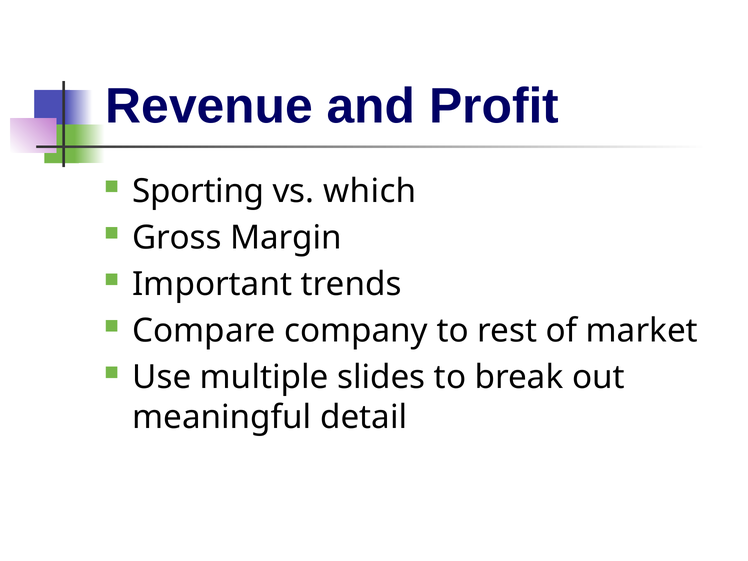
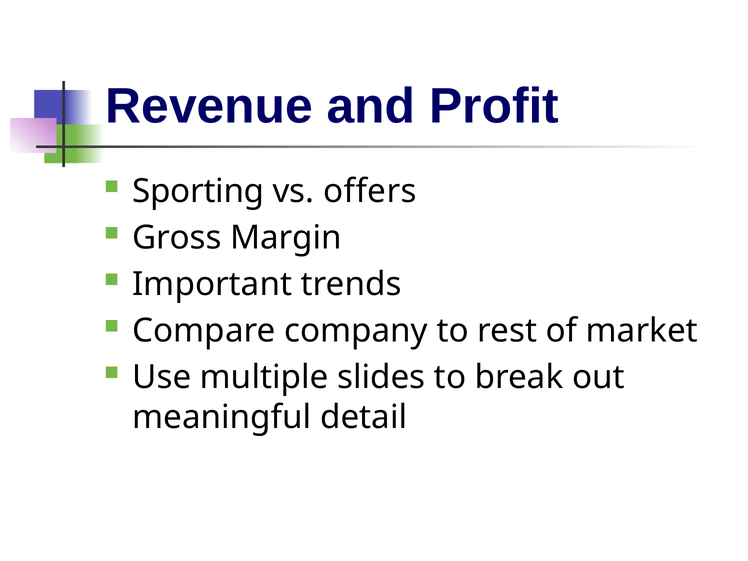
which: which -> offers
